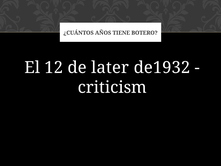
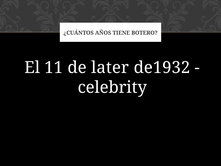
12: 12 -> 11
criticism: criticism -> celebrity
